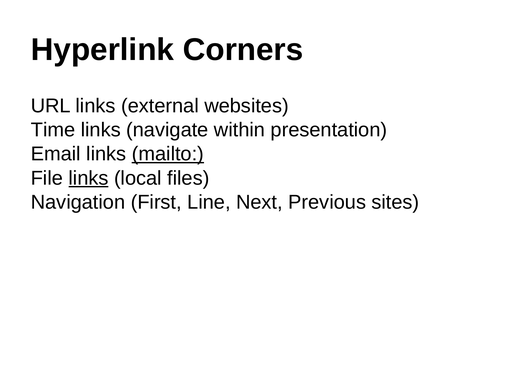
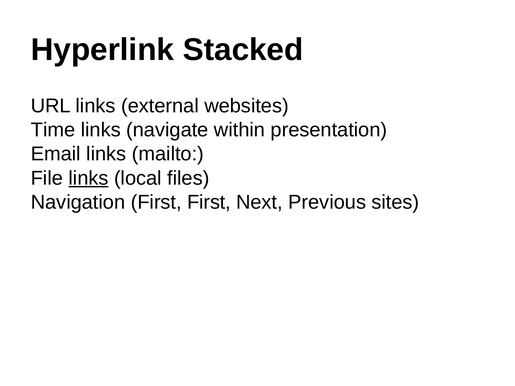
Corners: Corners -> Stacked
mailto underline: present -> none
First Line: Line -> First
